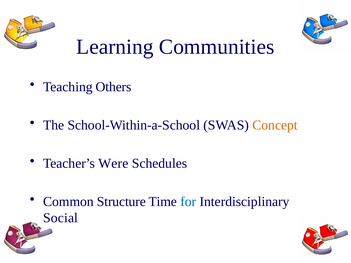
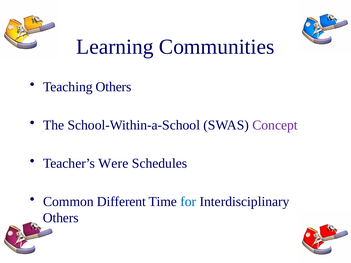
Concept colour: orange -> purple
Structure: Structure -> Different
Social at (61, 218): Social -> Others
